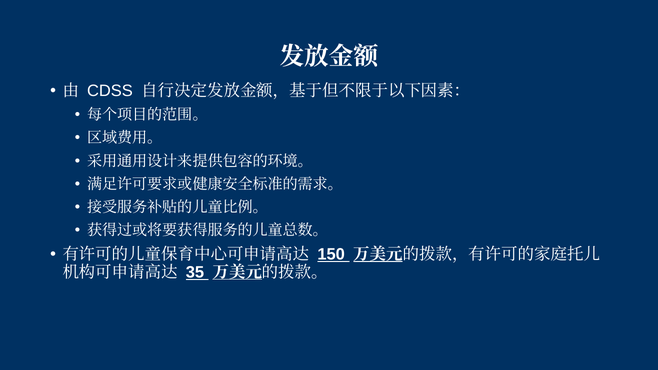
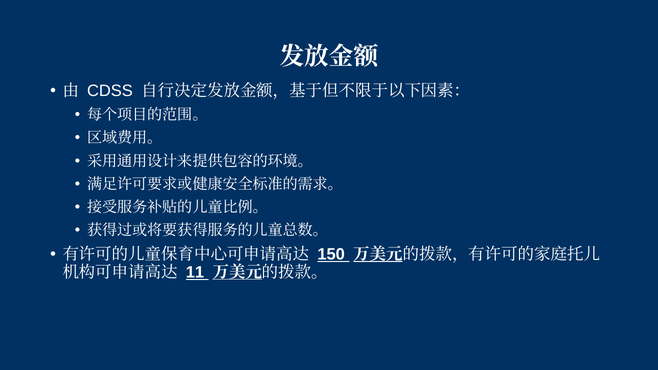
35: 35 -> 11
